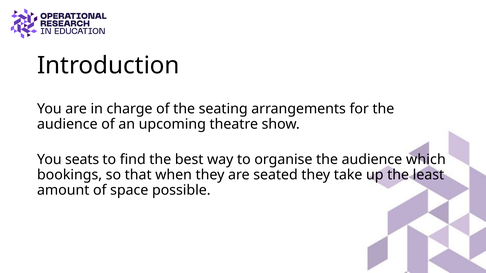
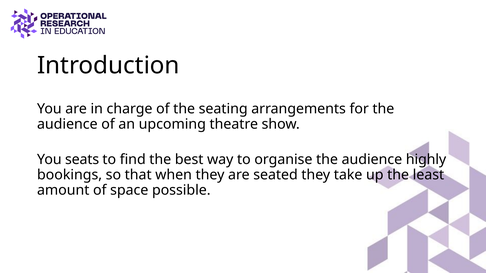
which: which -> highly
